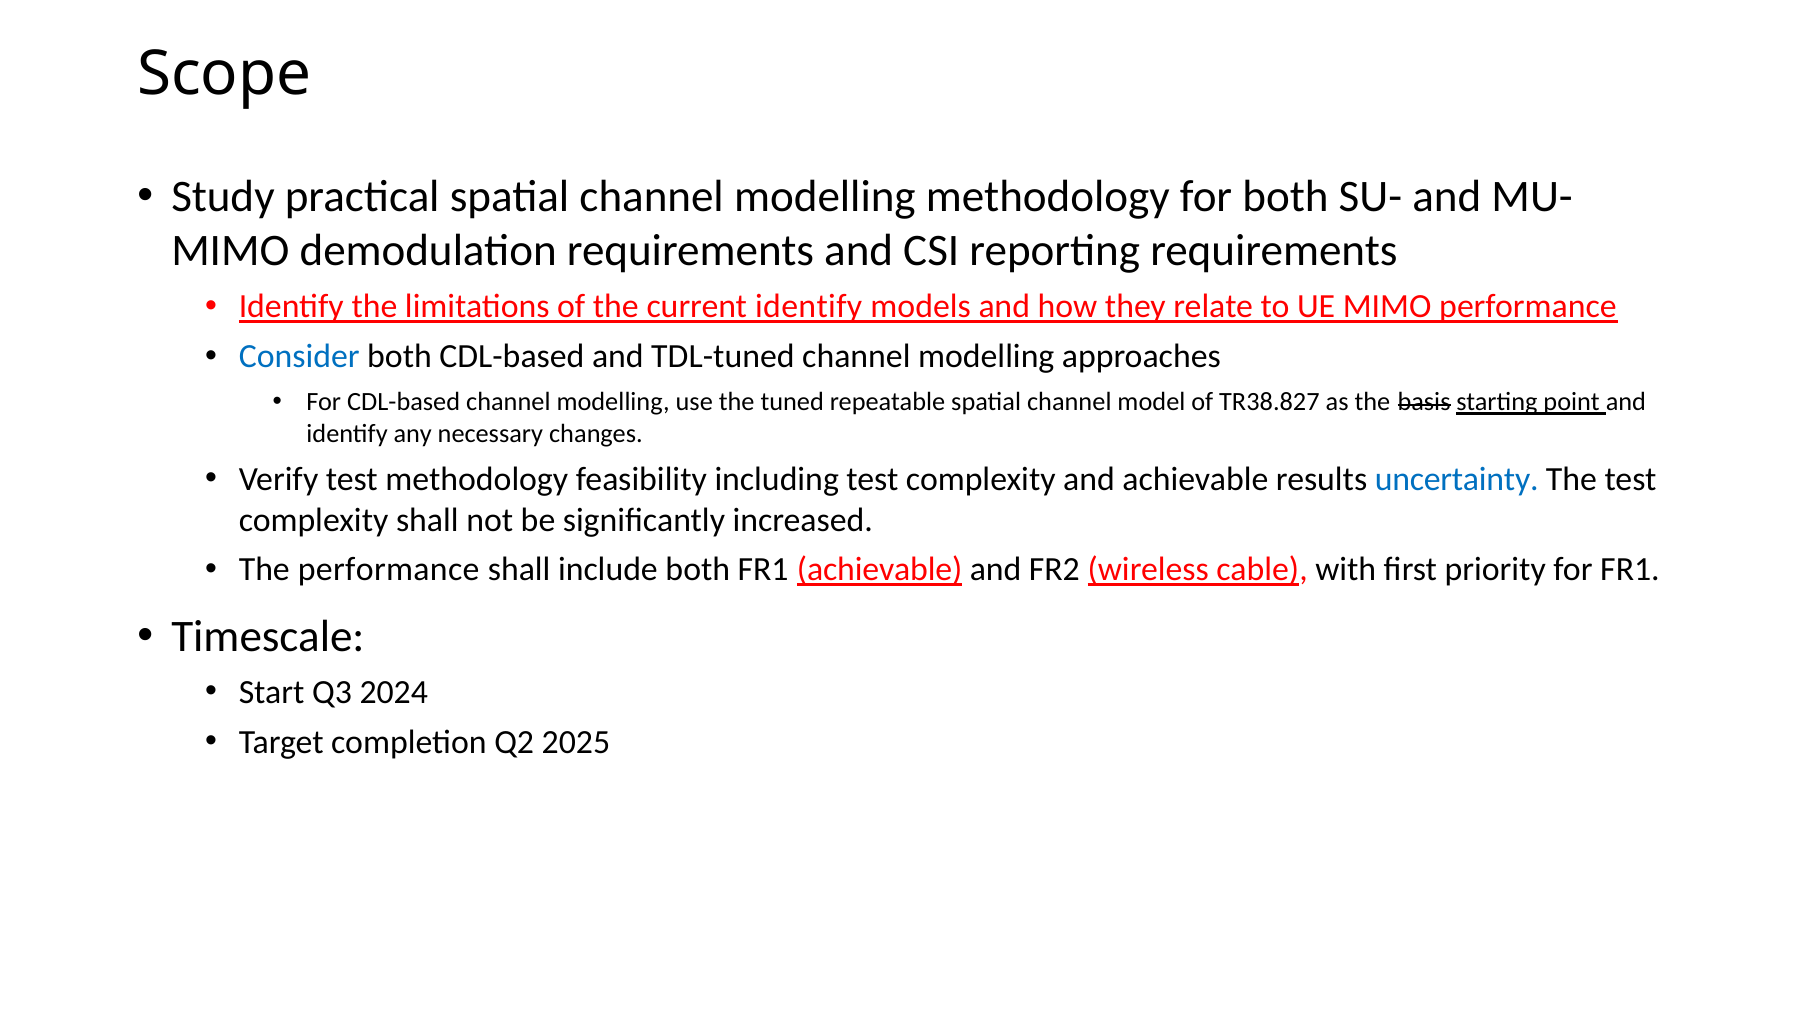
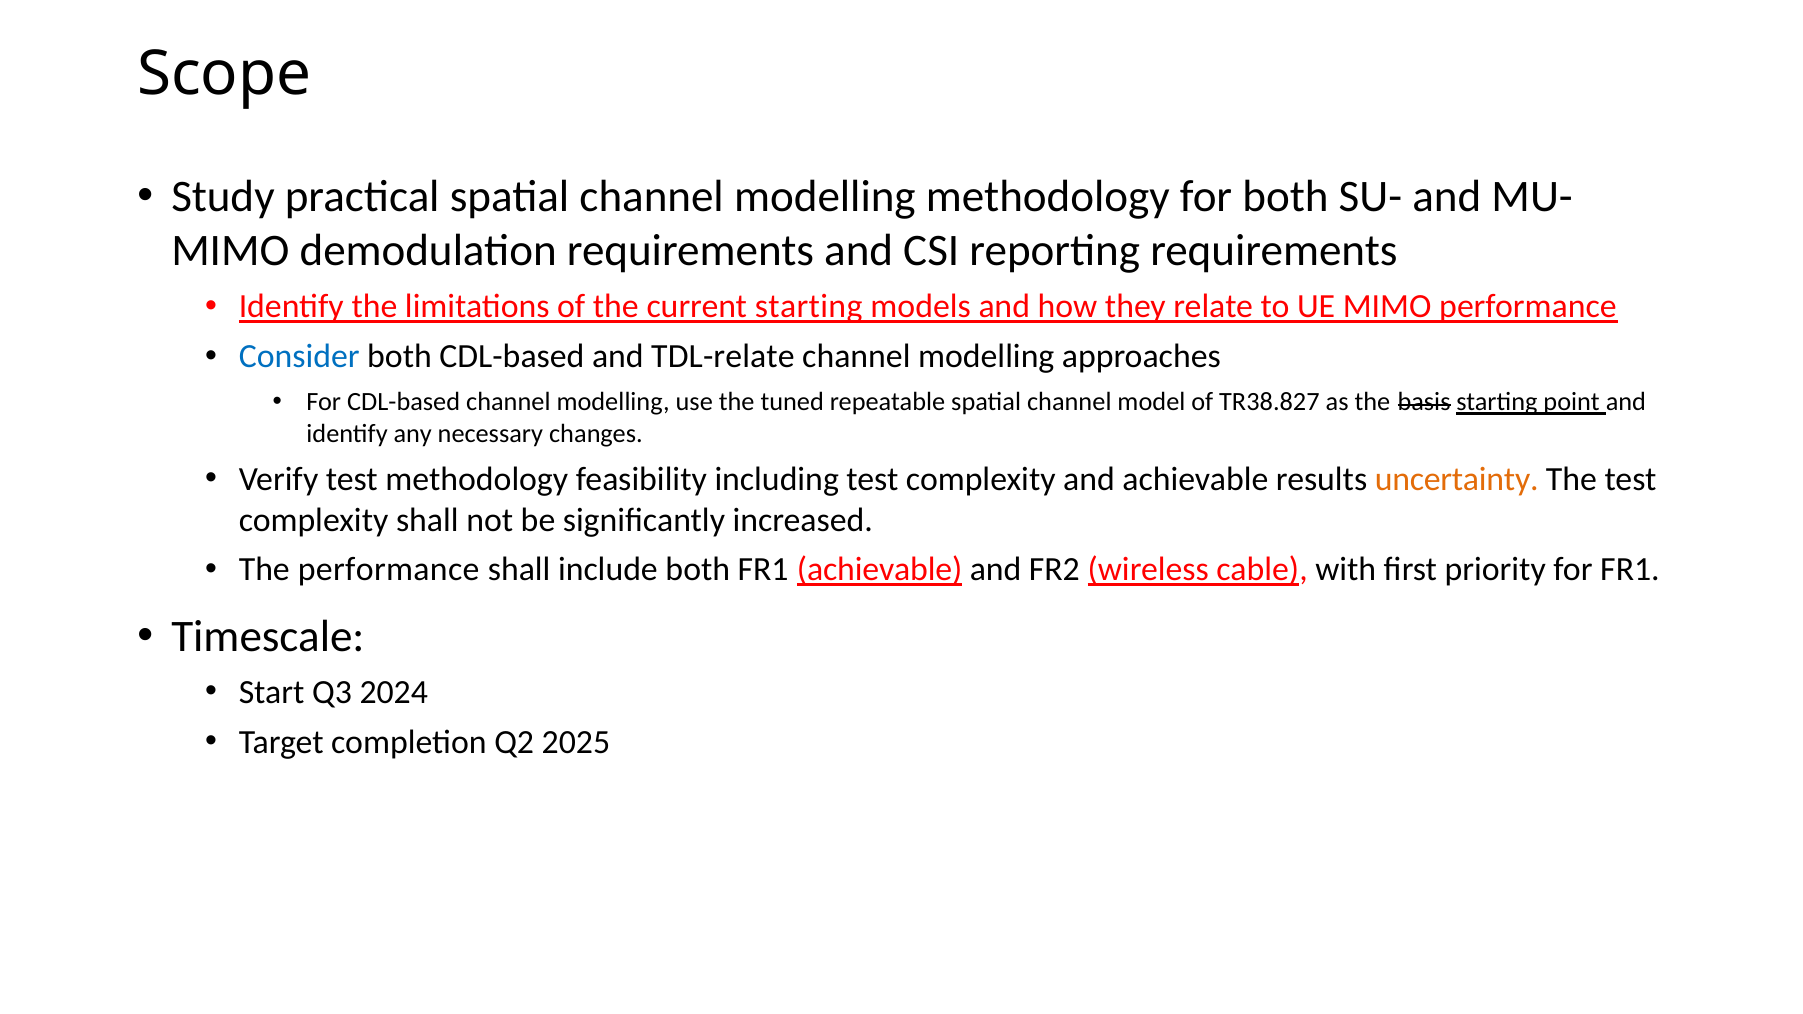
current identify: identify -> starting
TDL-tuned: TDL-tuned -> TDL-relate
uncertainty colour: blue -> orange
